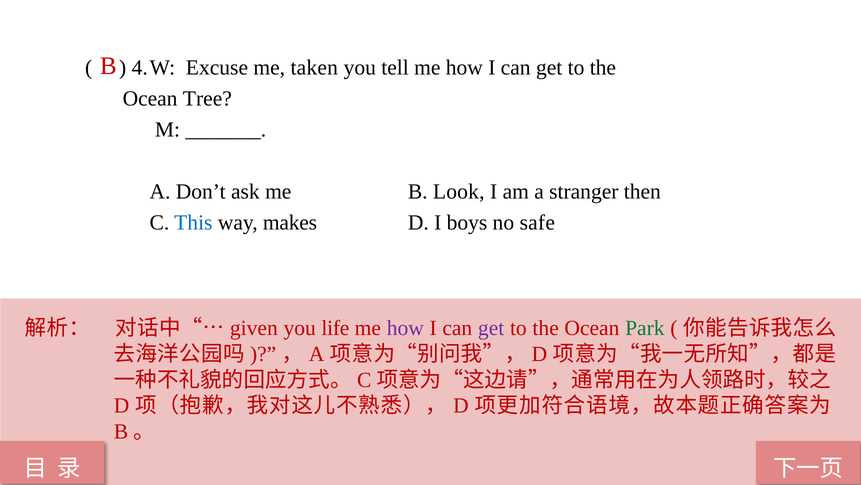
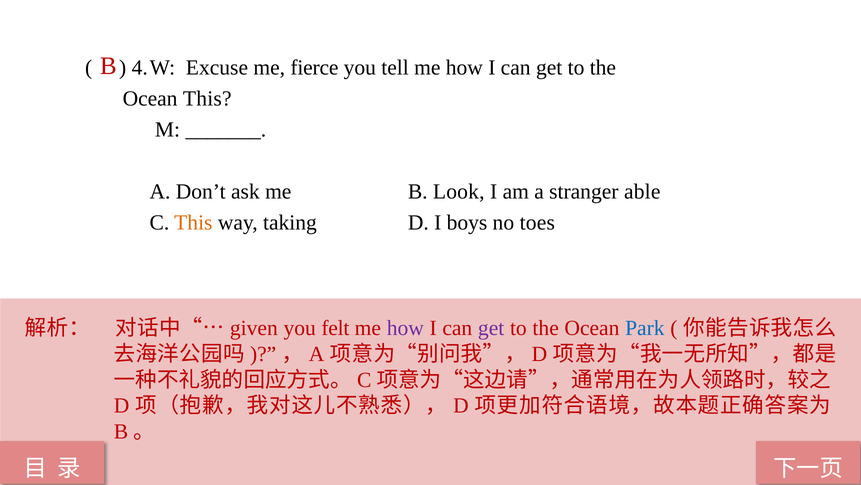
taken: taken -> fierce
Ocean Tree: Tree -> This
then: then -> able
This at (193, 223) colour: blue -> orange
makes: makes -> taking
safe: safe -> toes
life: life -> felt
Park colour: green -> blue
